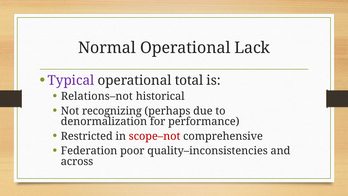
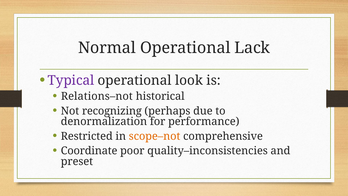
total: total -> look
scope–not colour: red -> orange
Federation: Federation -> Coordinate
across: across -> preset
